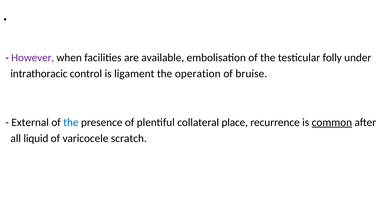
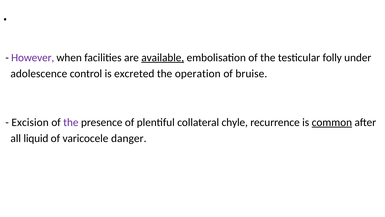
available underline: none -> present
intrathoracic: intrathoracic -> adolescence
ligament: ligament -> excreted
External: External -> Excision
the at (71, 122) colour: blue -> purple
place: place -> chyle
scratch: scratch -> danger
